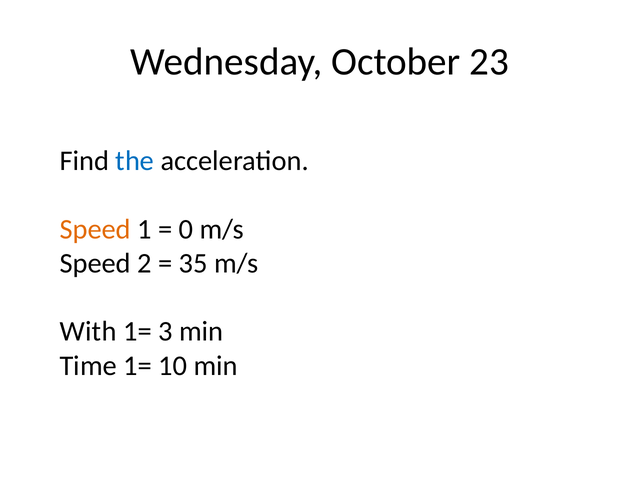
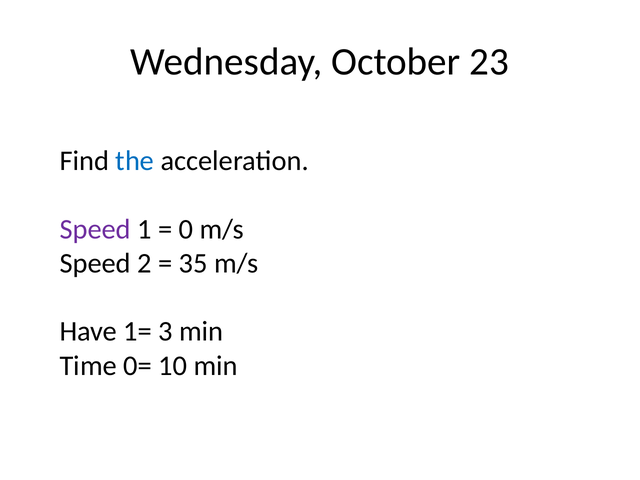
Speed at (95, 229) colour: orange -> purple
With: With -> Have
Time 1=: 1= -> 0=
